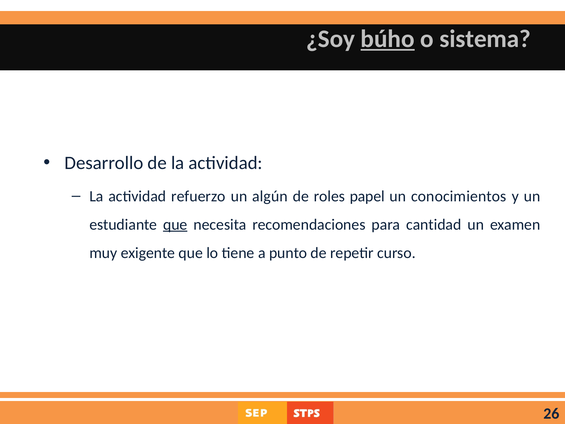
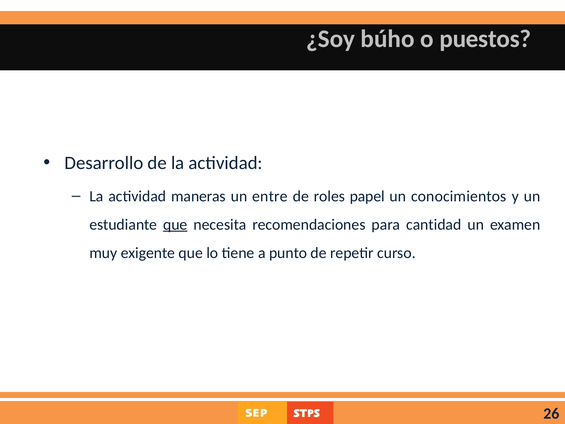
búho underline: present -> none
sistema: sistema -> puestos
refuerzo: refuerzo -> maneras
algún: algún -> entre
